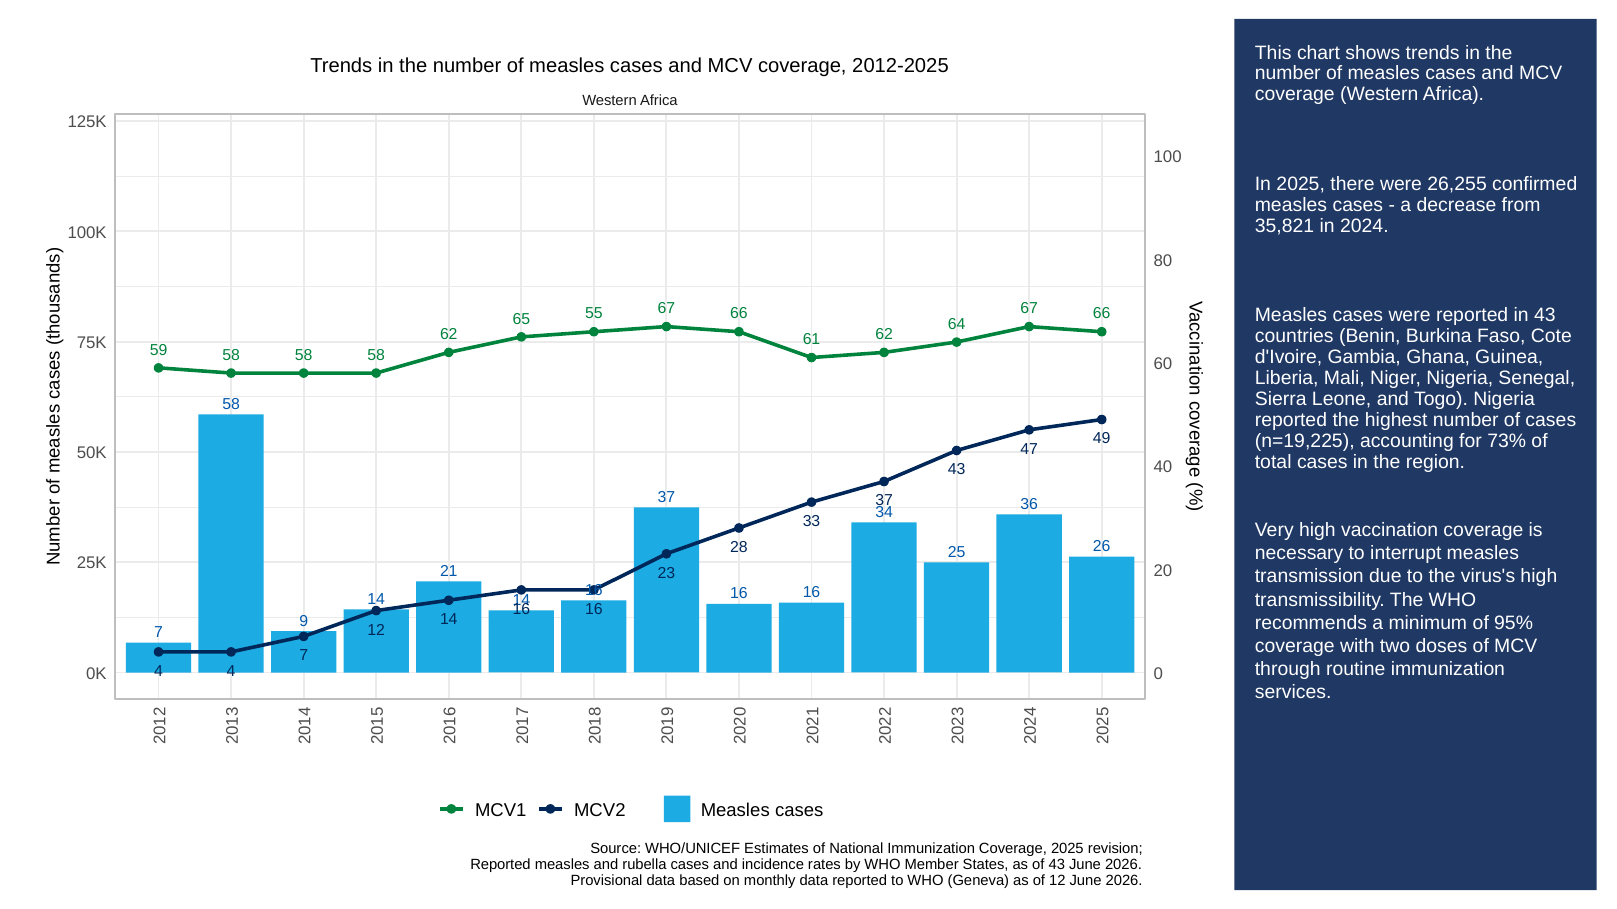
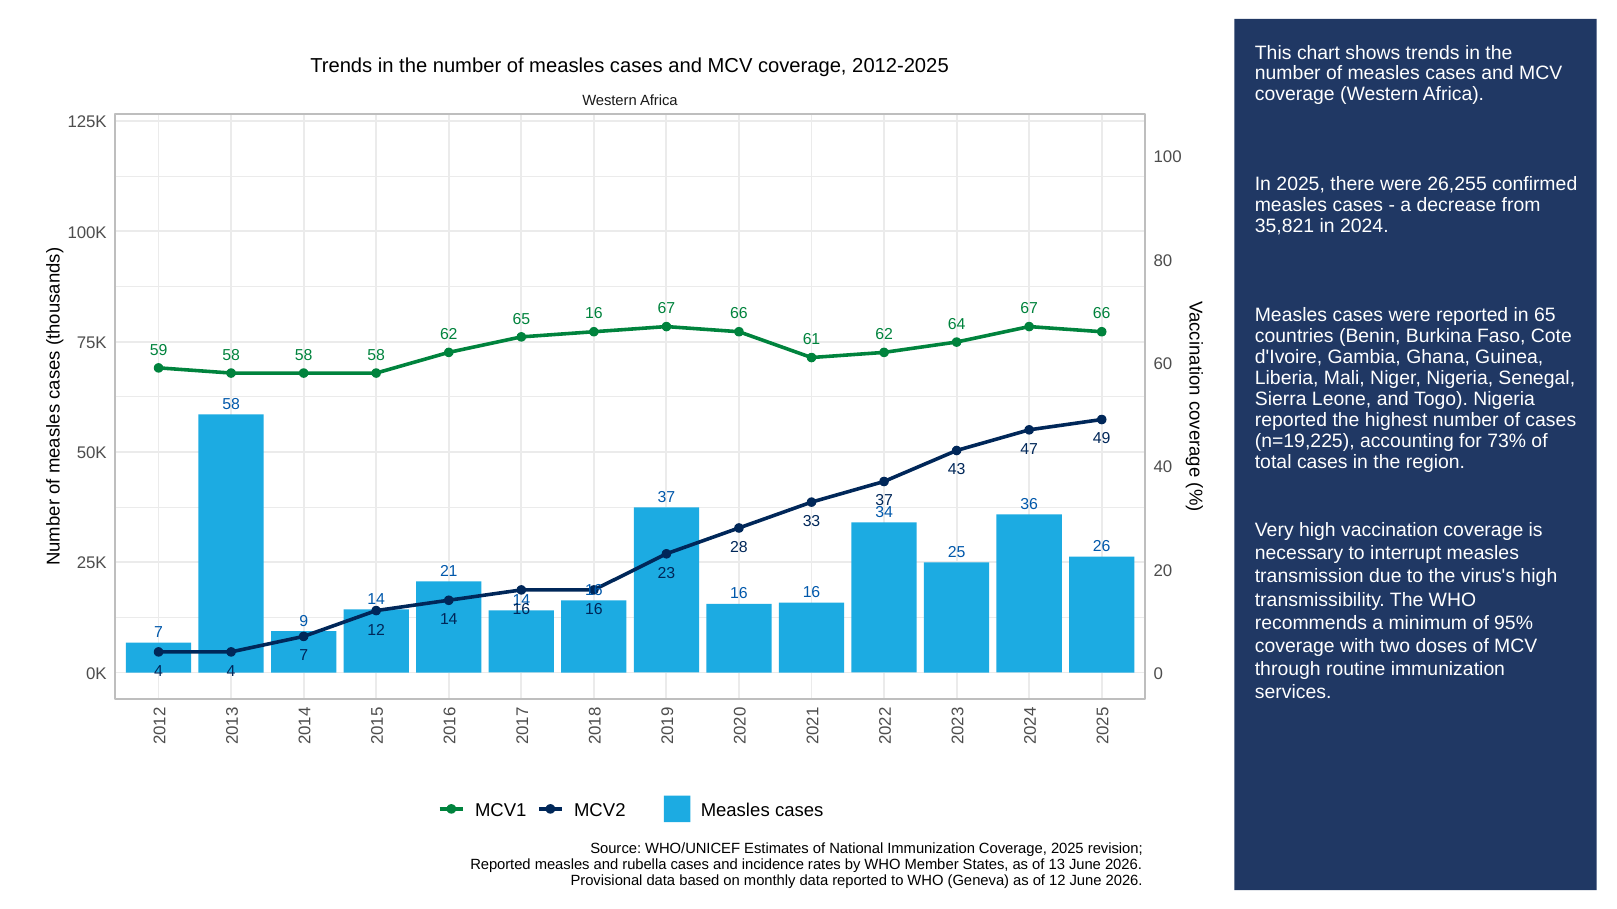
in 43: 43 -> 65
65 55: 55 -> 16
of 43: 43 -> 13
